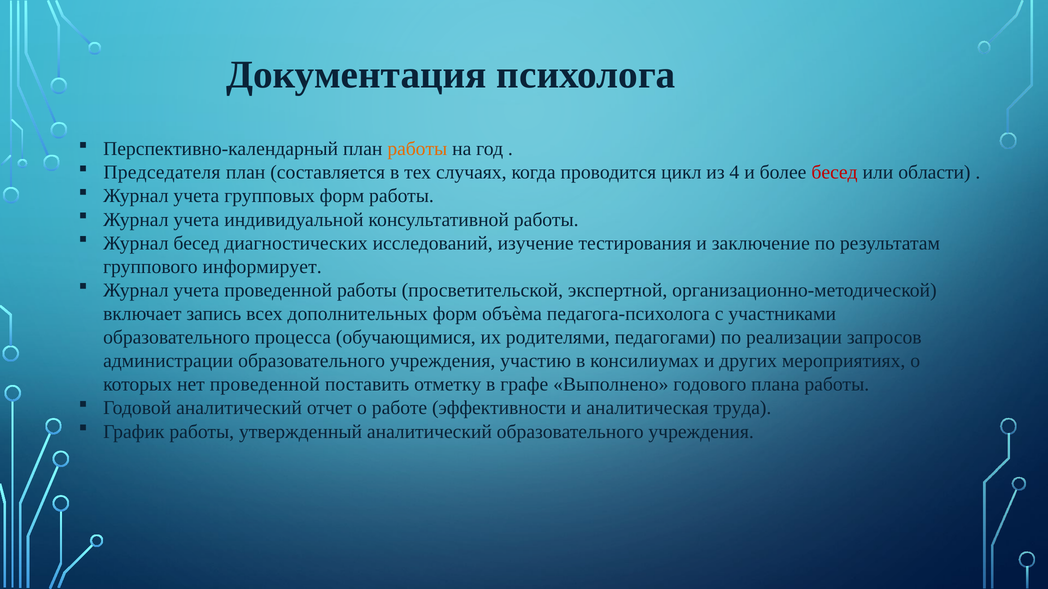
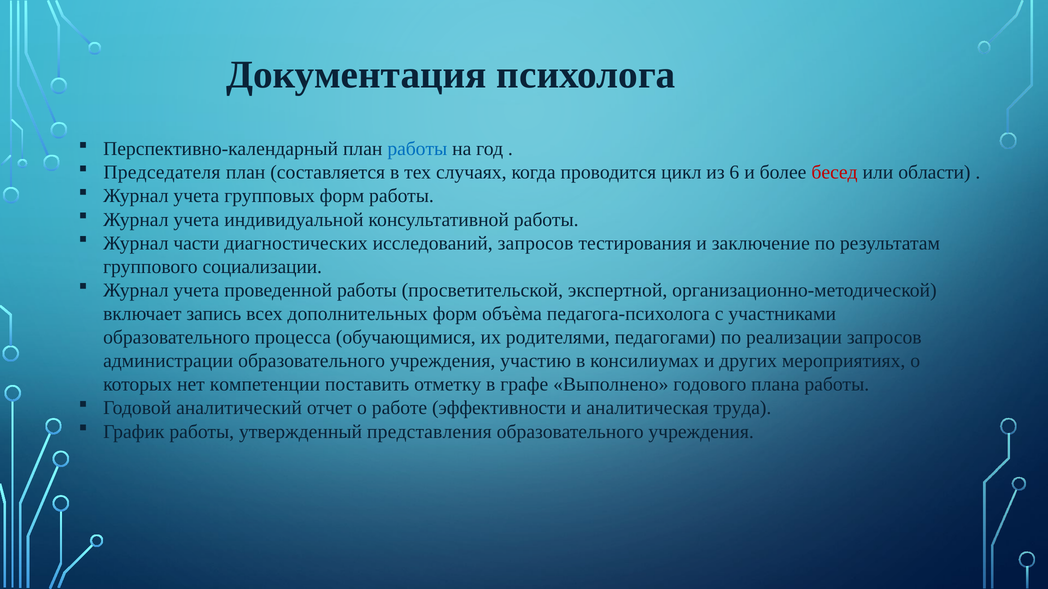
работы at (417, 149) colour: orange -> blue
4: 4 -> 6
Журнал бесед: бесед -> части
исследований изучение: изучение -> запросов
информирует: информирует -> социализации
нет проведенной: проведенной -> компетенции
утвержденный аналитический: аналитический -> представления
